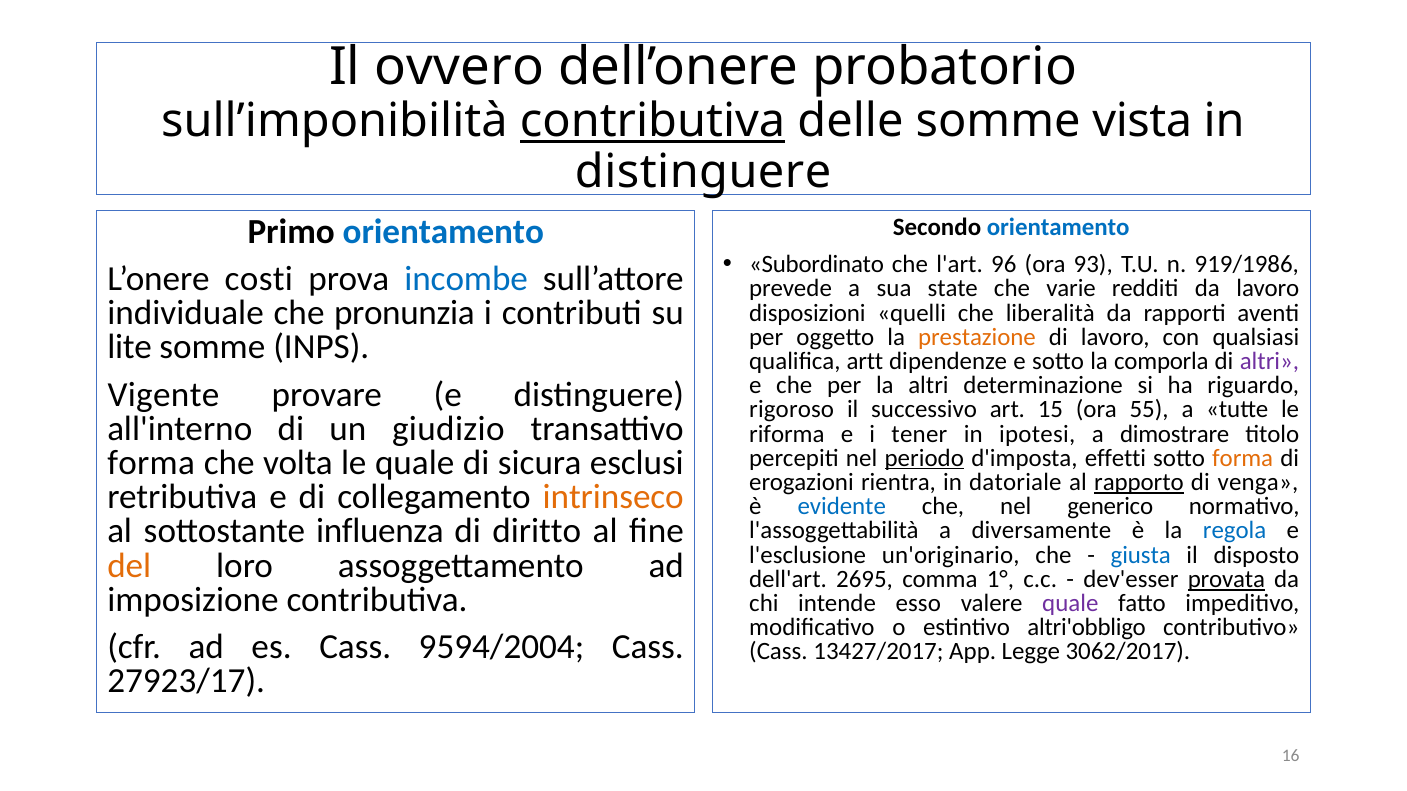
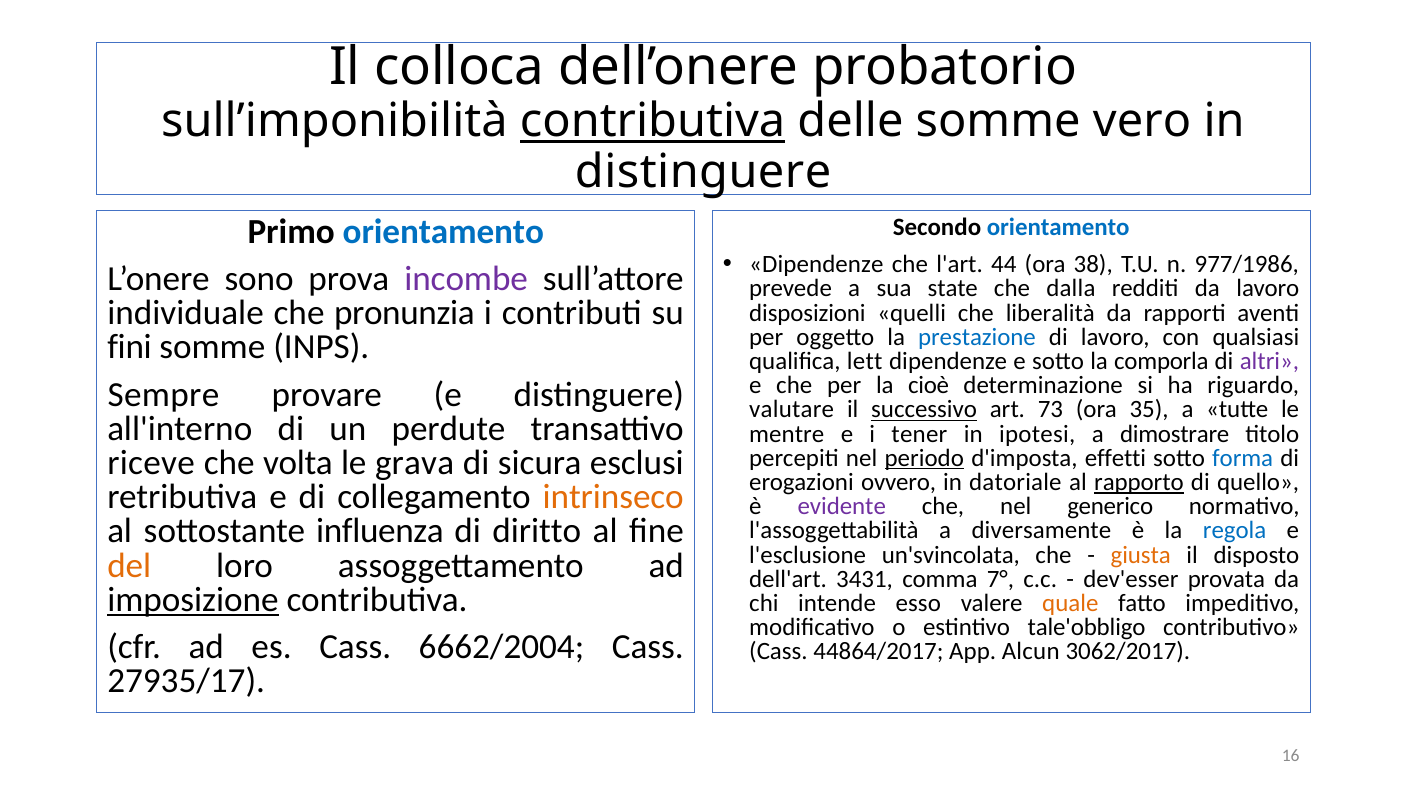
ovvero: ovvero -> colloca
vista: vista -> vero
Subordinato at (817, 265): Subordinato -> Dipendenze
96: 96 -> 44
93: 93 -> 38
919/1986: 919/1986 -> 977/1986
costi: costi -> sono
incombe colour: blue -> purple
varie: varie -> dalla
prestazione colour: orange -> blue
lite: lite -> fini
artt: artt -> lett
la altri: altri -> cioè
Vigente: Vigente -> Sempre
rigoroso: rigoroso -> valutare
successivo underline: none -> present
15: 15 -> 73
55: 55 -> 35
giudizio: giudizio -> perdute
riforma: riforma -> mentre
forma at (1243, 458) colour: orange -> blue
forma at (151, 463): forma -> riceve
le quale: quale -> grava
rientra: rientra -> ovvero
venga: venga -> quello
evidente colour: blue -> purple
un'originario: un'originario -> un'svincolata
giusta colour: blue -> orange
2695: 2695 -> 3431
1°: 1° -> 7°
provata underline: present -> none
imposizione underline: none -> present
quale at (1070, 604) colour: purple -> orange
altri'obbligo: altri'obbligo -> tale'obbligo
9594/2004: 9594/2004 -> 6662/2004
13427/2017: 13427/2017 -> 44864/2017
Legge: Legge -> Alcun
27923/17: 27923/17 -> 27935/17
